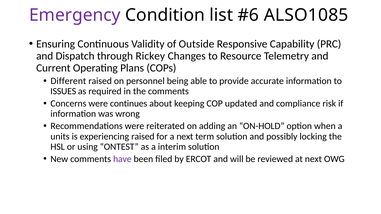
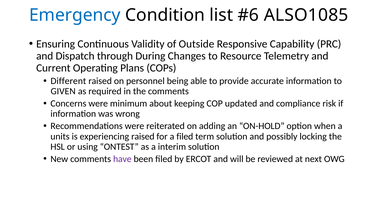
Emergency colour: purple -> blue
Rickey: Rickey -> During
ISSUES: ISSUES -> GIVEN
continues: continues -> minimum
a next: next -> filed
